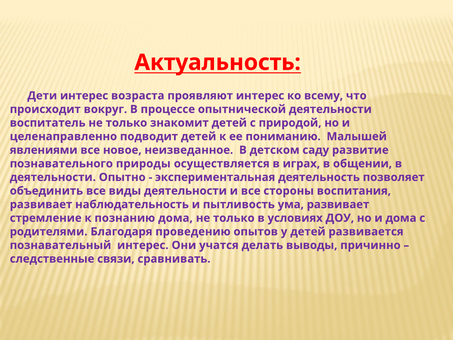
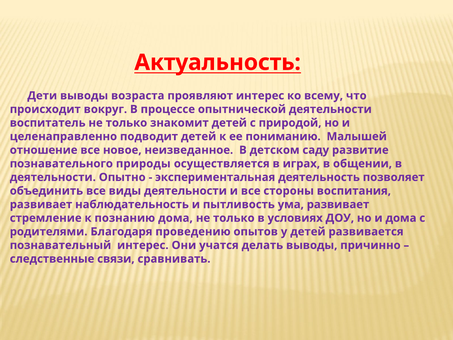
Дети интерес: интерес -> выводы
явлениями: явлениями -> отношение
